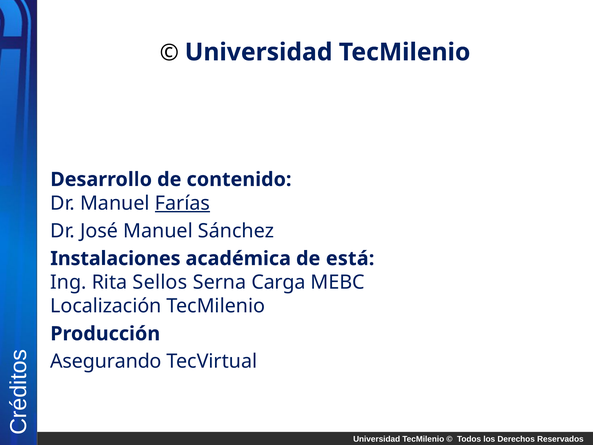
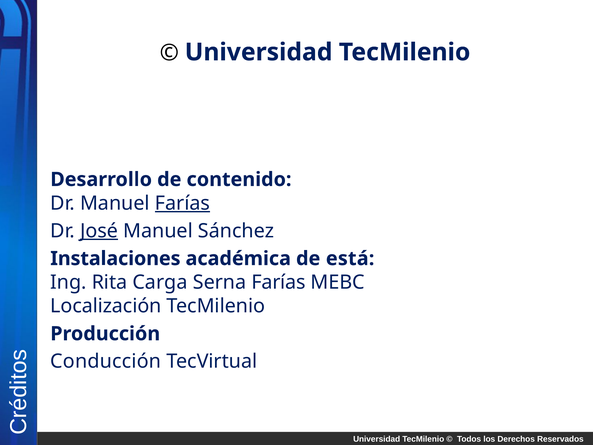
José underline: none -> present
Sellos: Sellos -> Carga
Serna Carga: Carga -> Farías
Asegurando: Asegurando -> Conducción
